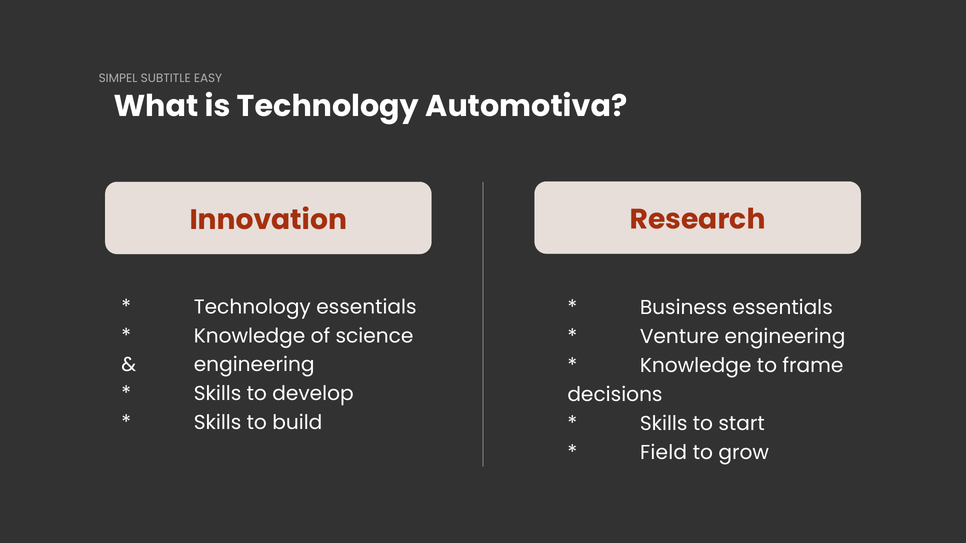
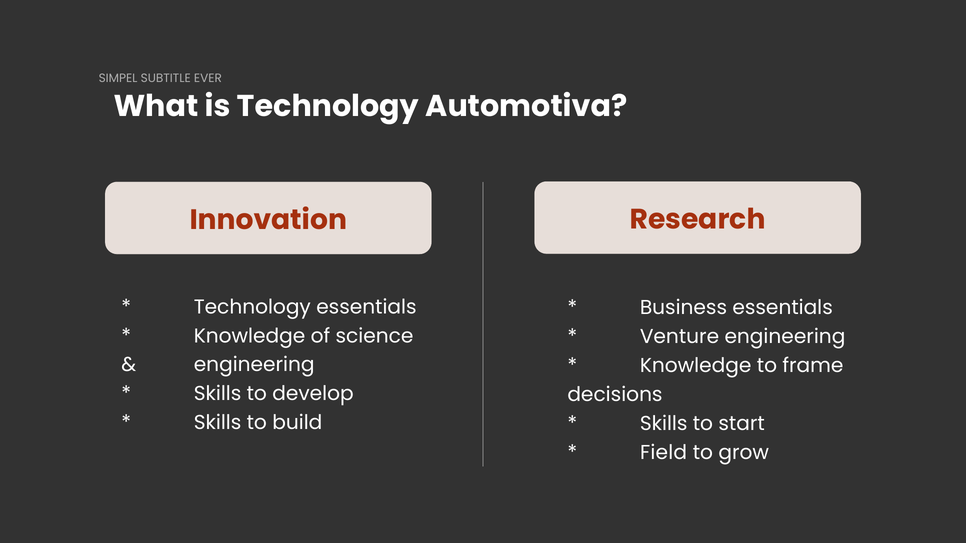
EASY: EASY -> EVER
